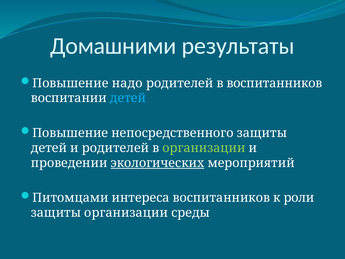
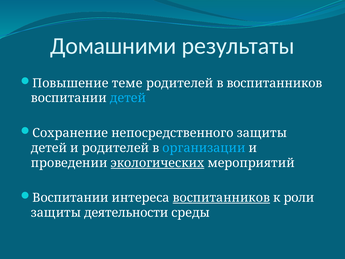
надо: надо -> теме
Повышение at (70, 133): Повышение -> Сохранение
организации at (204, 148) colour: light green -> light blue
Питомцами at (70, 198): Питомцами -> Воспитании
воспитанников at (221, 198) underline: none -> present
защиты организации: организации -> деятельности
